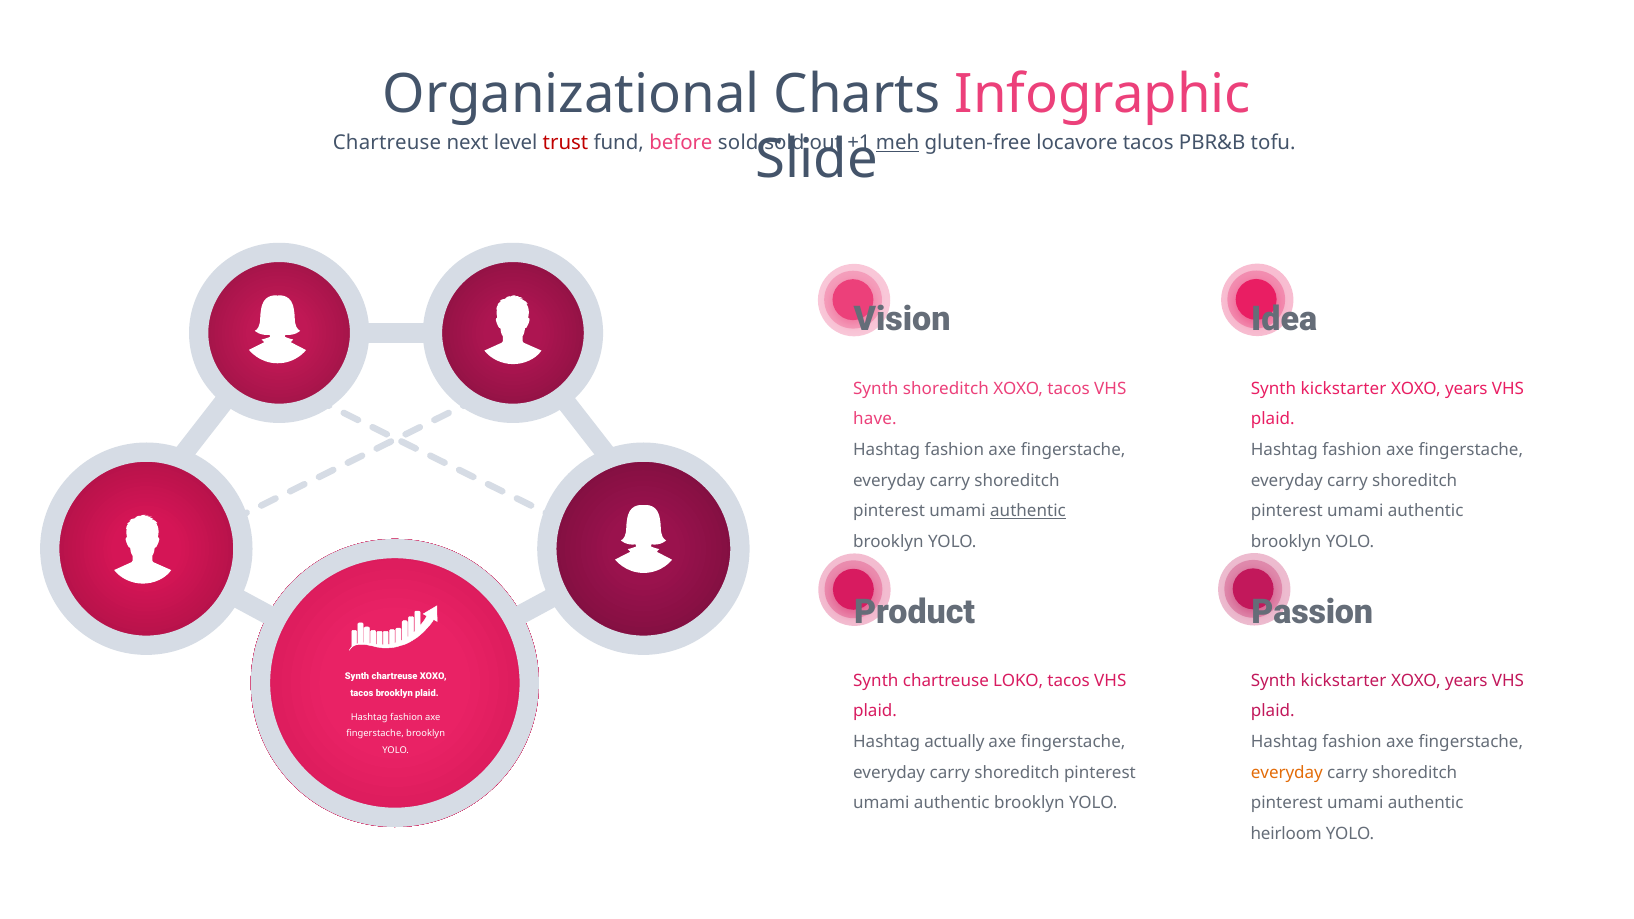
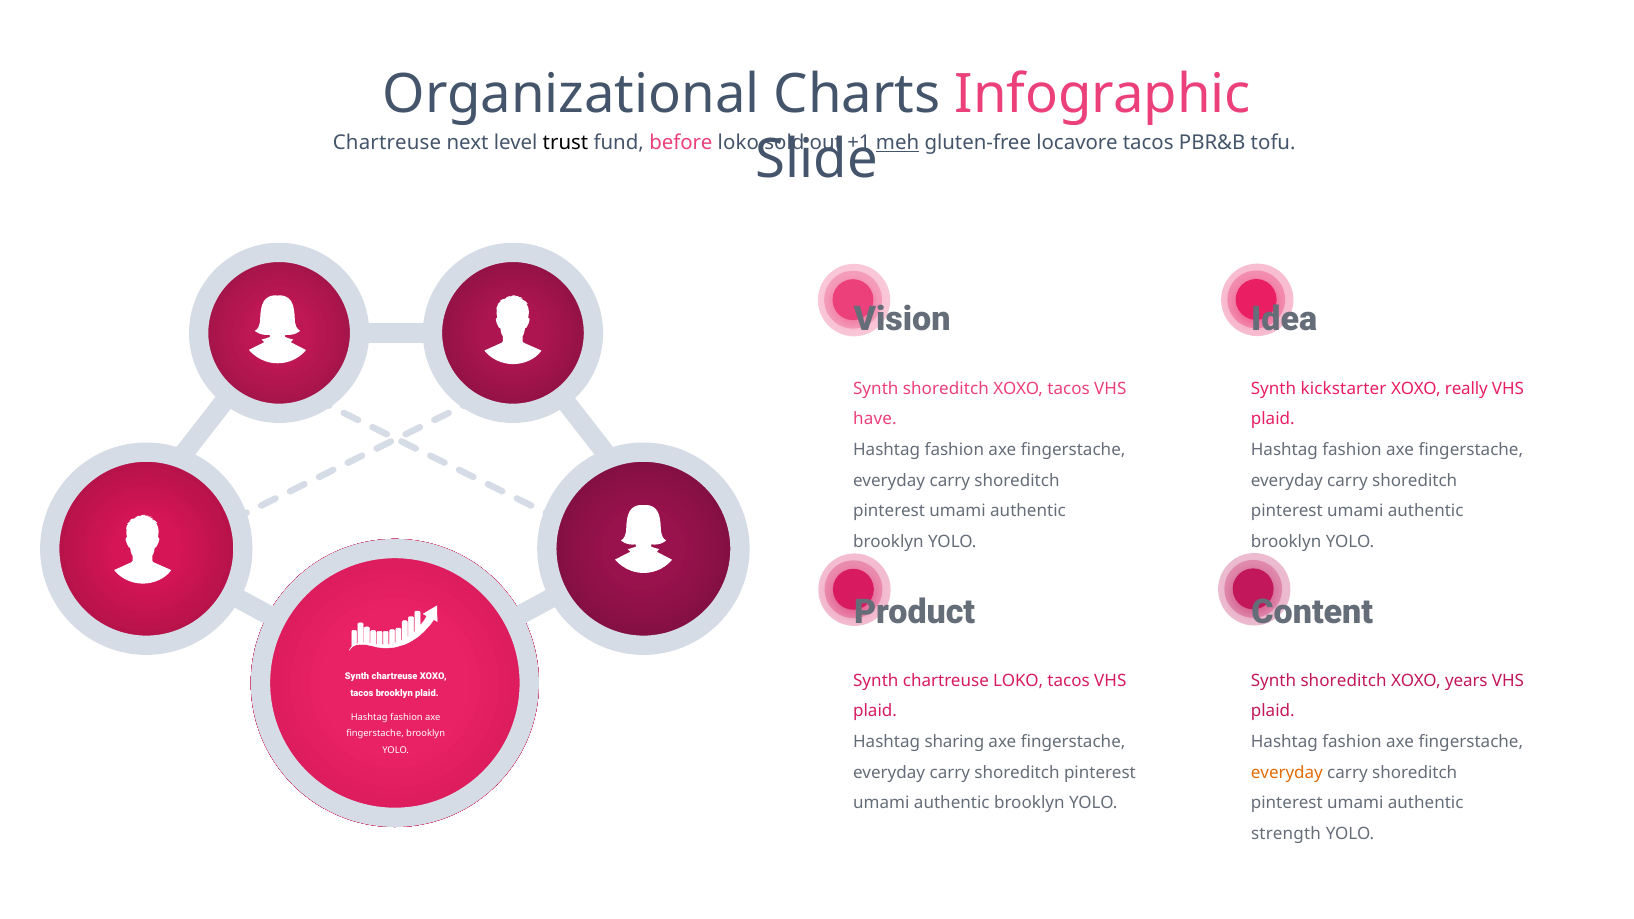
trust colour: red -> black
before sold: sold -> loko
years at (1466, 389): years -> really
authentic at (1028, 511) underline: present -> none
Passion: Passion -> Content
kickstarter at (1344, 681): kickstarter -> shoreditch
actually: actually -> sharing
heirloom: heirloom -> strength
